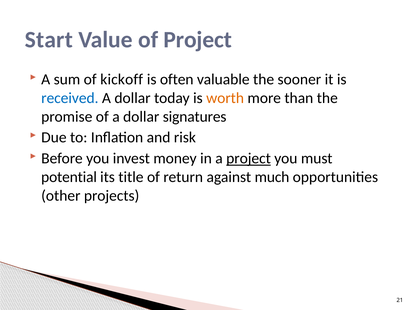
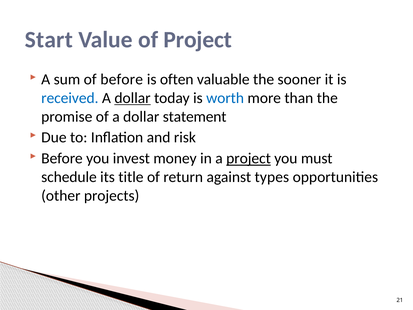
of kickoff: kickoff -> before
dollar at (133, 98) underline: none -> present
worth colour: orange -> blue
signatures: signatures -> statement
potential: potential -> schedule
much: much -> types
